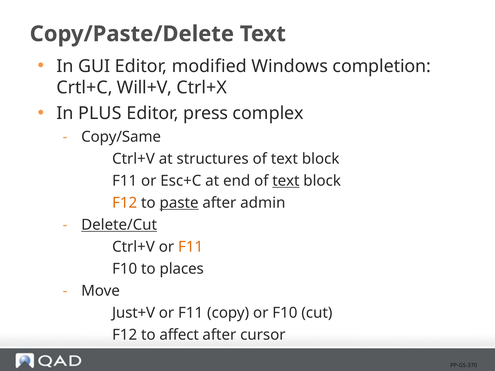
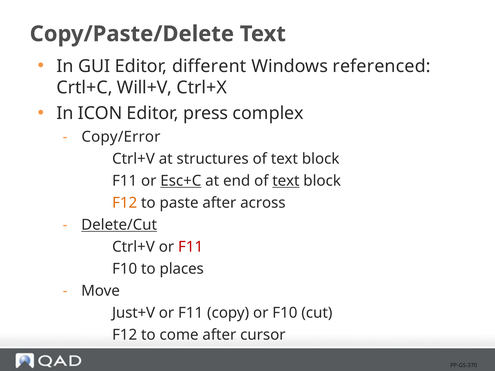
modified: modified -> different
completion: completion -> referenced
PLUS: PLUS -> ICON
Copy/Same: Copy/Same -> Copy/Error
Esc+C underline: none -> present
paste underline: present -> none
admin: admin -> across
F11 at (191, 247) colour: orange -> red
affect: affect -> come
